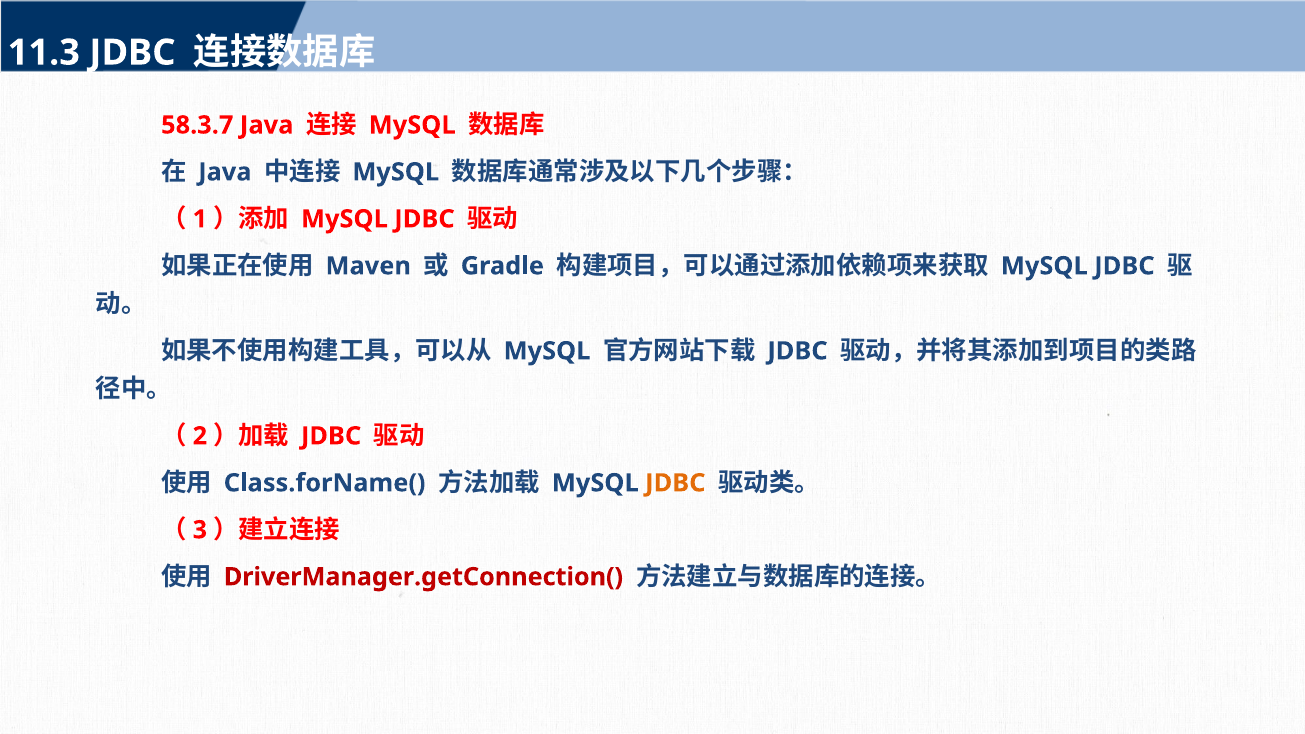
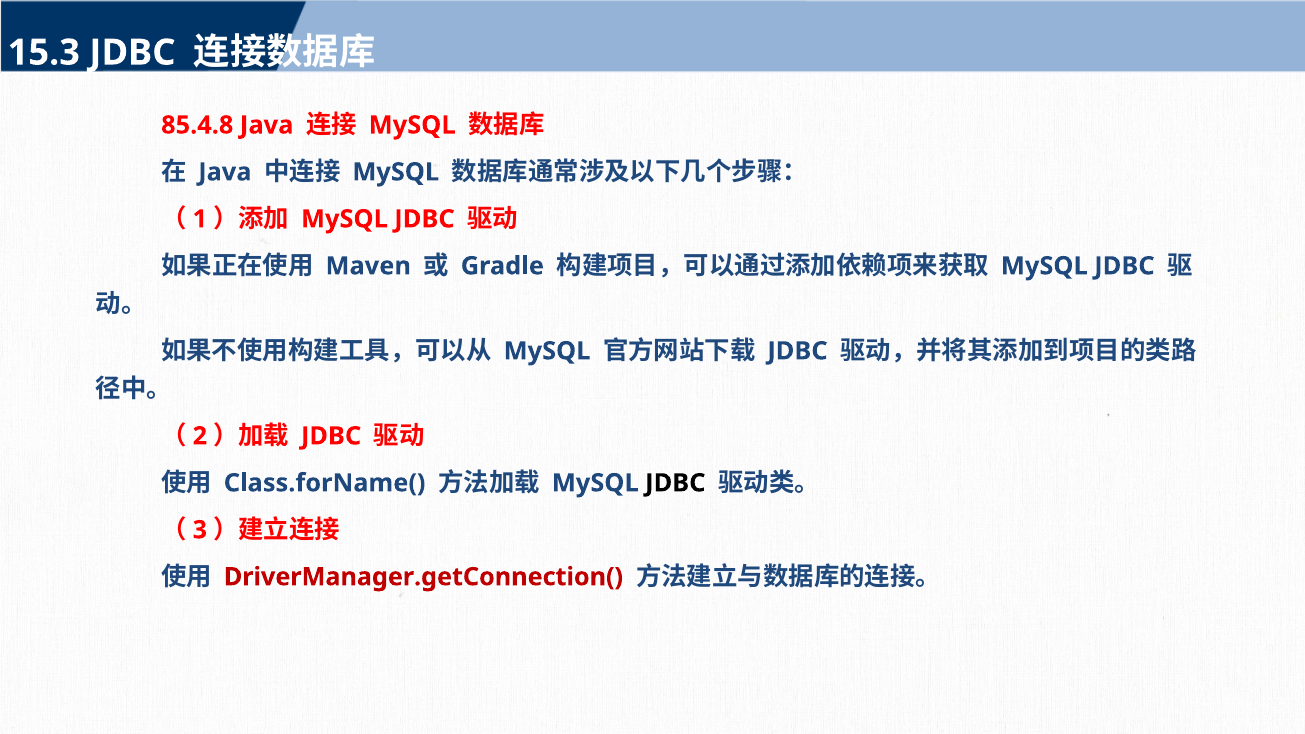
11.3: 11.3 -> 15.3
58.3.7: 58.3.7 -> 85.4.8
JDBC at (675, 483) colour: orange -> black
